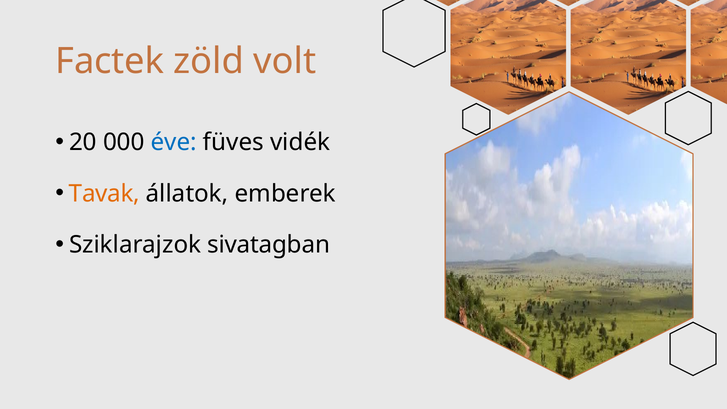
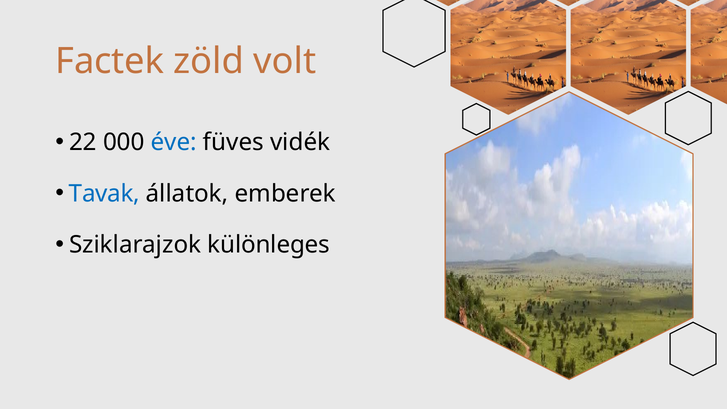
20: 20 -> 22
Tavak colour: orange -> blue
sivatagban: sivatagban -> különleges
